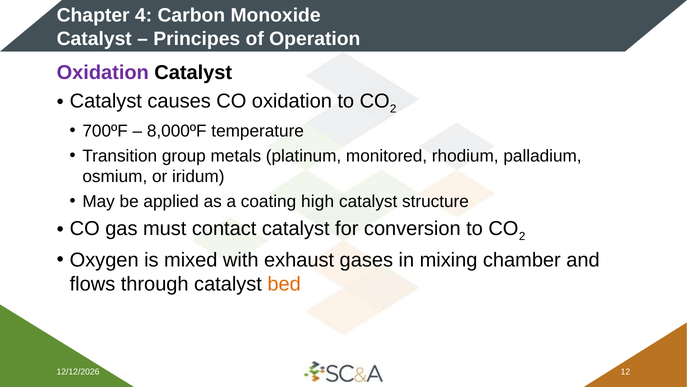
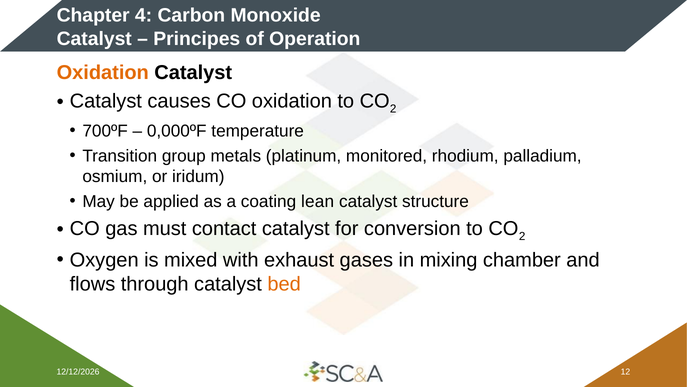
Oxidation at (103, 73) colour: purple -> orange
8,000ºF: 8,000ºF -> 0,000ºF
high: high -> lean
